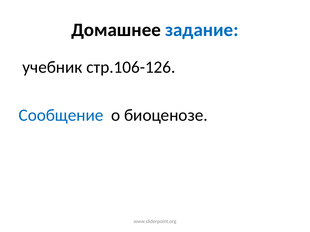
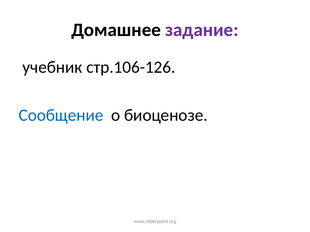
задание colour: blue -> purple
